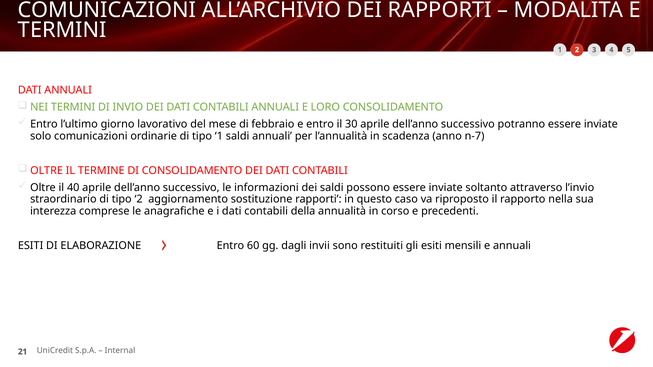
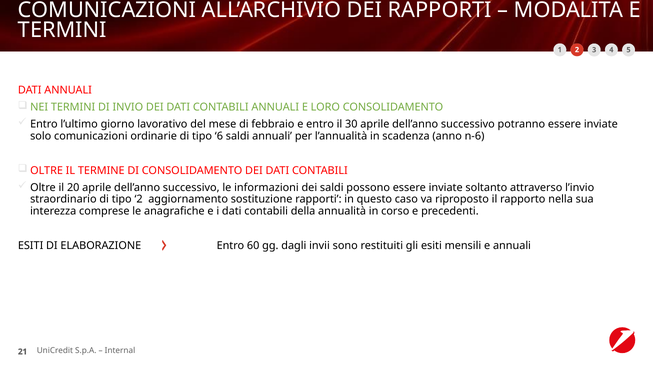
tipo 1: 1 -> 6
n-7: n-7 -> n-6
40: 40 -> 20
